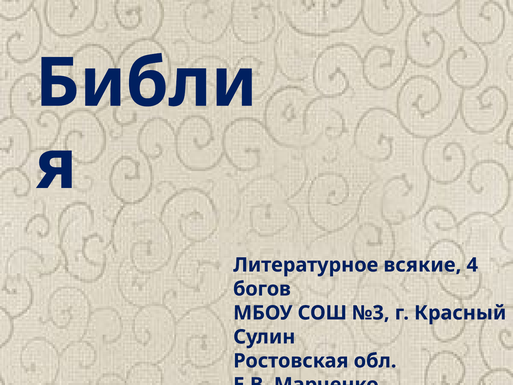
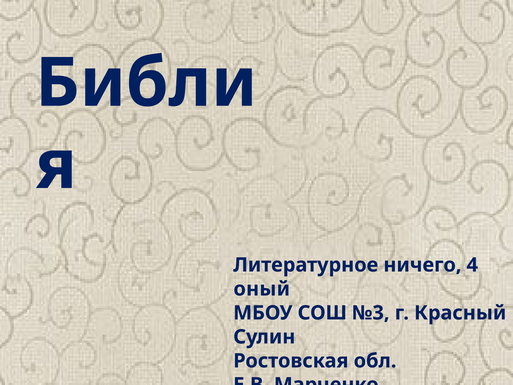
всякие: всякие -> ничего
богов: богов -> оный
